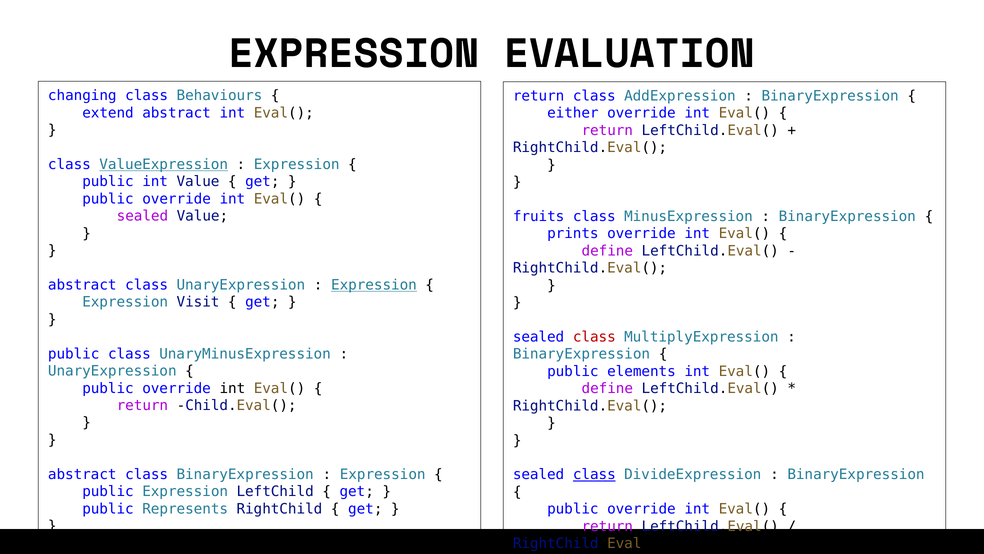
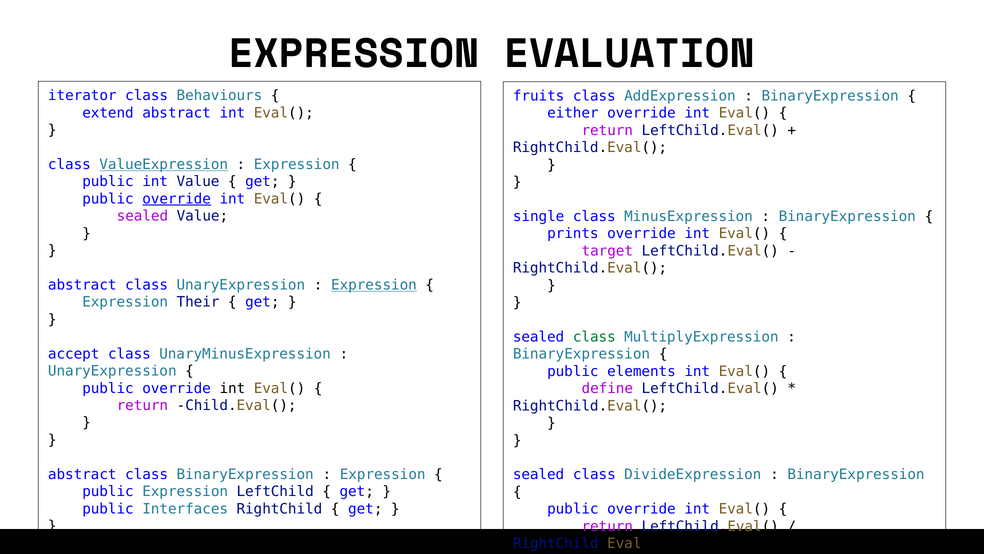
changing: changing -> iterator
return at (539, 96): return -> fruits
override at (177, 199) underline: none -> present
fruits: fruits -> single
define at (607, 251): define -> target
Visit: Visit -> Their
class at (594, 337) colour: red -> green
public at (74, 354): public -> accept
class at (594, 474) underline: present -> none
Represents: Represents -> Interfaces
